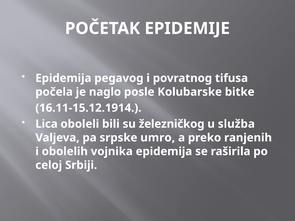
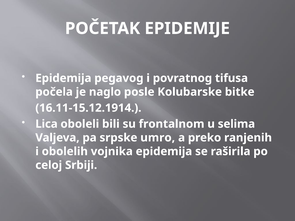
železničkog: železničkog -> frontalnom
služba: služba -> selima
